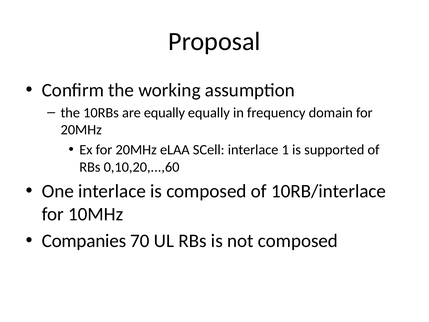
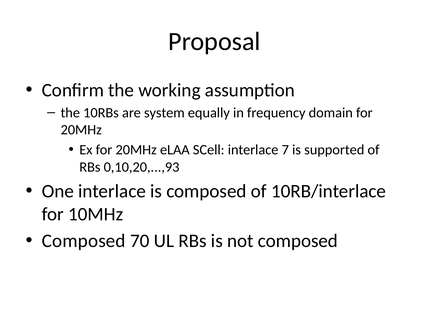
are equally: equally -> system
1: 1 -> 7
0,10,20,...,60: 0,10,20,...,60 -> 0,10,20,...,93
Companies at (84, 241): Companies -> Composed
